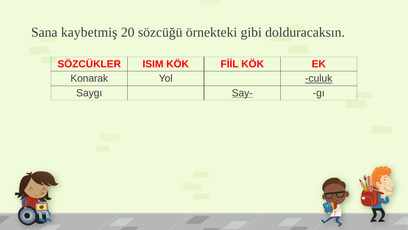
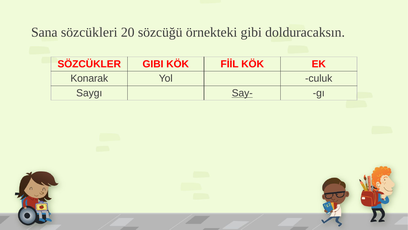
kaybetmiş: kaybetmiş -> sözcükleri
SÖZCÜKLER ISIM: ISIM -> GIBI
culuk underline: present -> none
